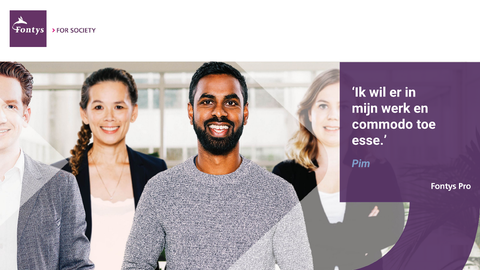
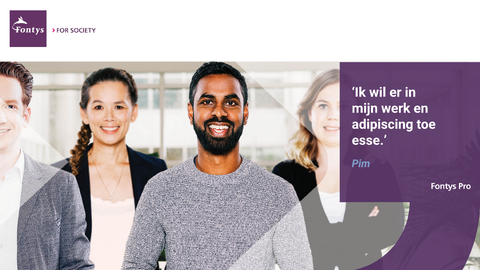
commodo: commodo -> adipiscing
